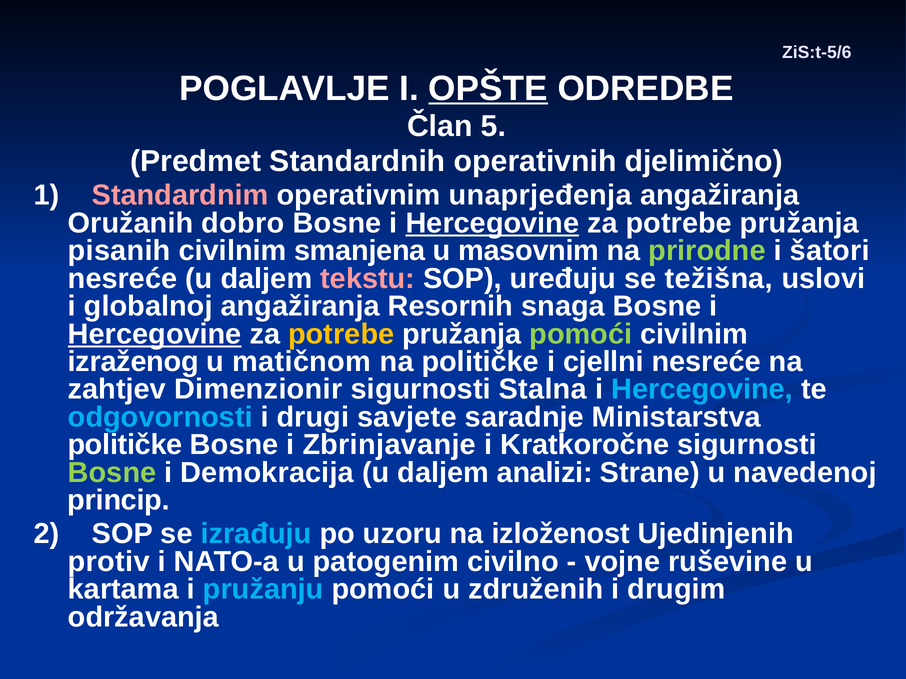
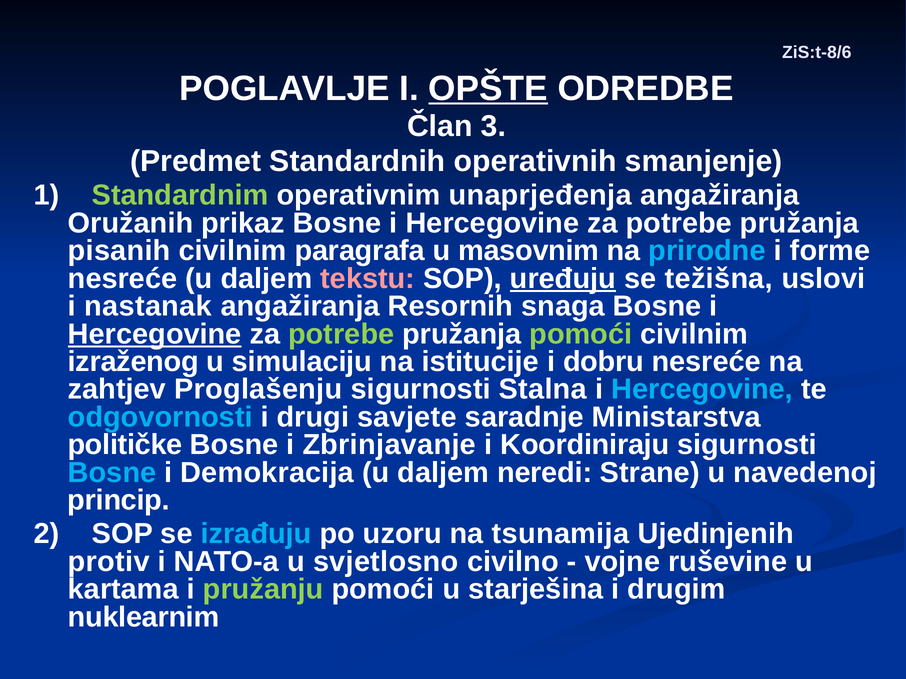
ZiS:t-5/6: ZiS:t-5/6 -> ZiS:t-8/6
5: 5 -> 3
djelimično: djelimično -> smanjenje
Standardnim colour: pink -> light green
dobro: dobro -> prikaz
Hercegovine at (492, 223) underline: present -> none
smanjena: smanjena -> paragrafa
prirodne colour: light green -> light blue
šatori: šatori -> forme
uređuju underline: none -> present
globalnoj: globalnoj -> nastanak
potrebe at (341, 334) colour: yellow -> light green
matičnom: matičnom -> simulaciju
na političke: političke -> istitucije
cjellni: cjellni -> dobru
Dimenzionir: Dimenzionir -> Proglašenju
Kratkoročne: Kratkoročne -> Koordiniraju
Bosne at (112, 473) colour: light green -> light blue
analizi: analizi -> neredi
izloženost: izloženost -> tsunamija
patogenim: patogenim -> svjetlosno
pružanju colour: light blue -> light green
združenih: združenih -> starješina
održavanja: održavanja -> nuklearnim
